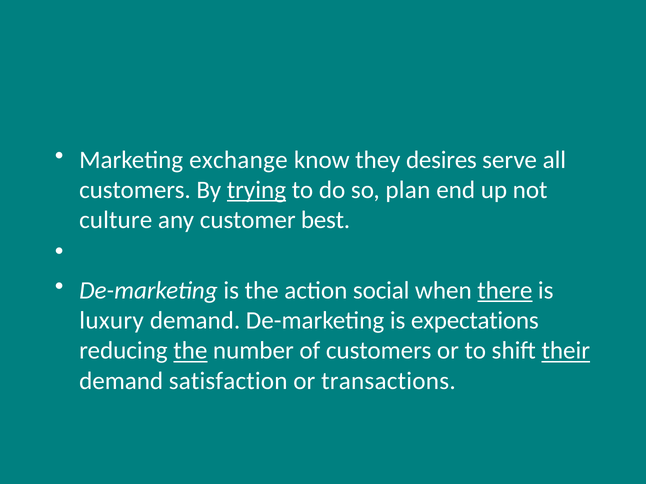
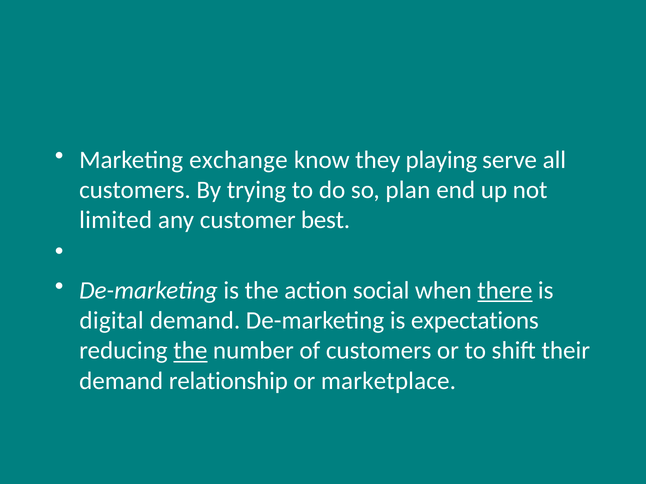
desires: desires -> playing
trying underline: present -> none
culture: culture -> limited
luxury: luxury -> digital
their underline: present -> none
satisfaction: satisfaction -> relationship
transactions: transactions -> marketplace
